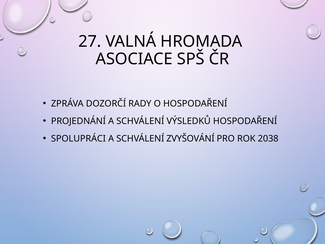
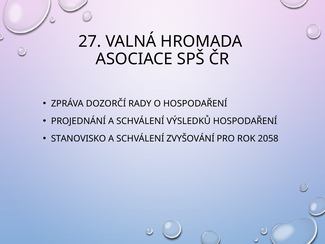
SPOLUPRÁCI: SPOLUPRÁCI -> STANOVISKO
2038: 2038 -> 2058
